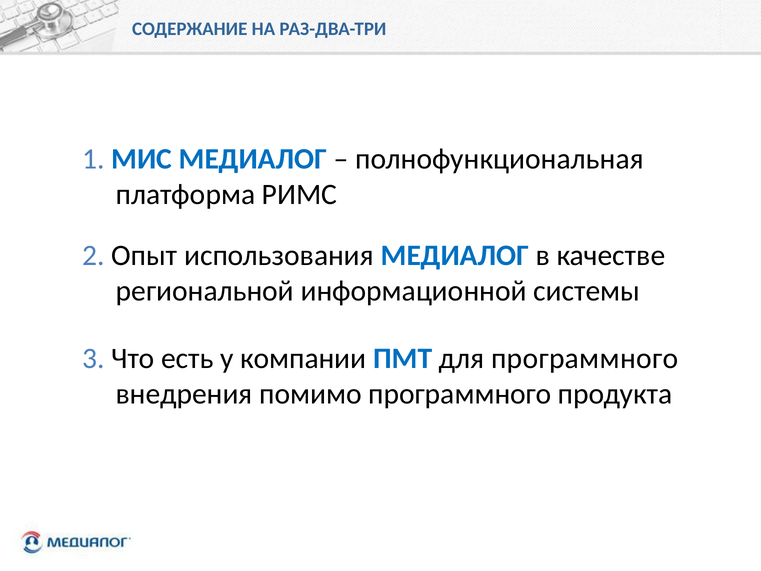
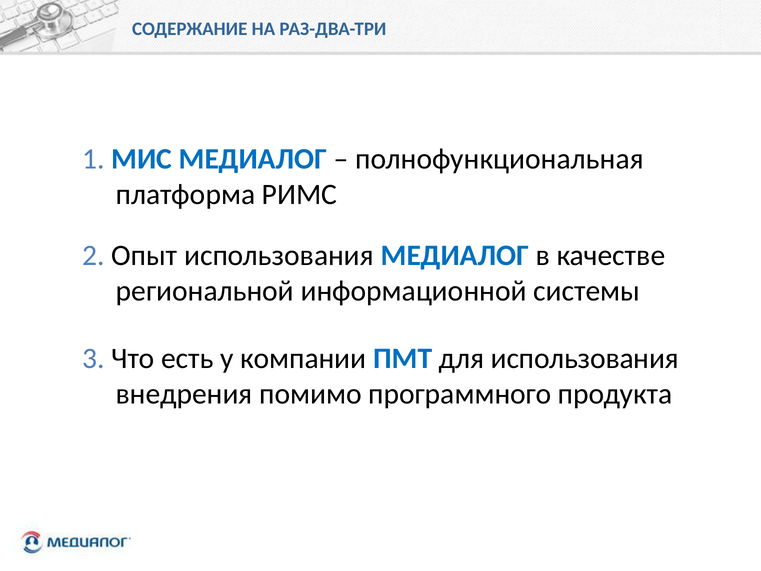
для программного: программного -> использования
